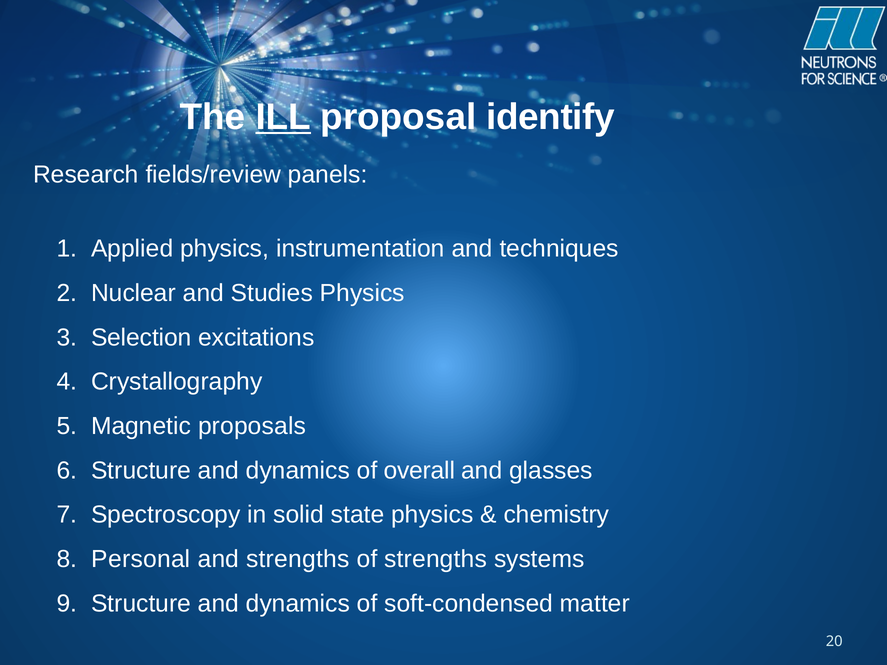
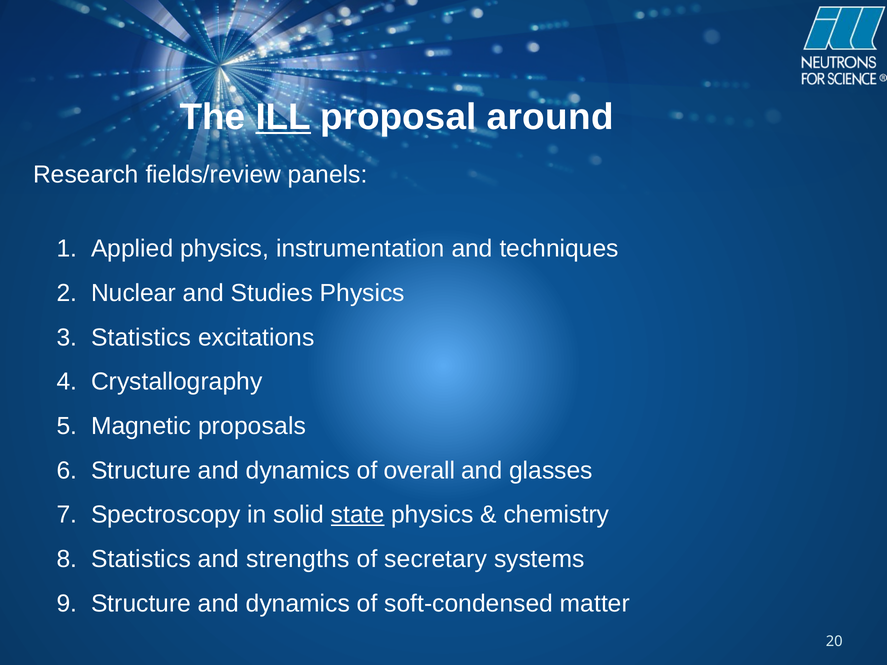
identify: identify -> around
Selection at (141, 338): Selection -> Statistics
state underline: none -> present
Personal at (141, 559): Personal -> Statistics
of strengths: strengths -> secretary
